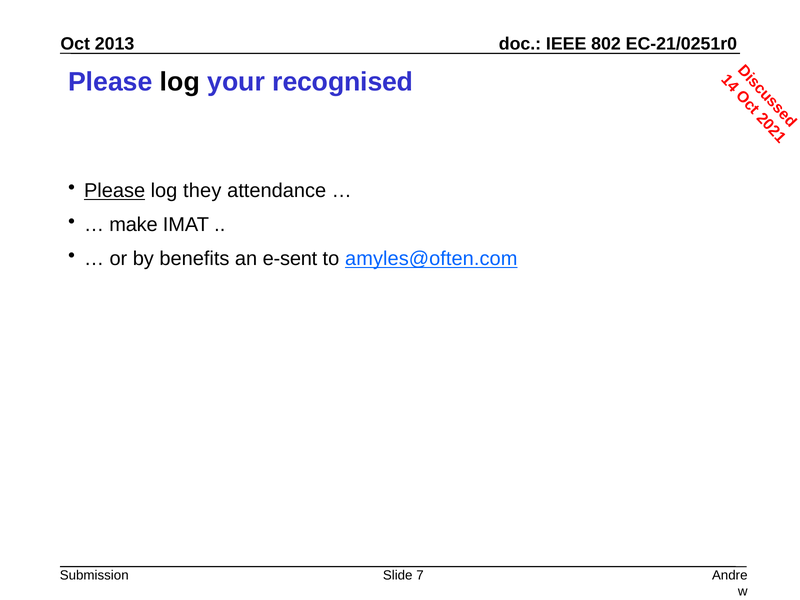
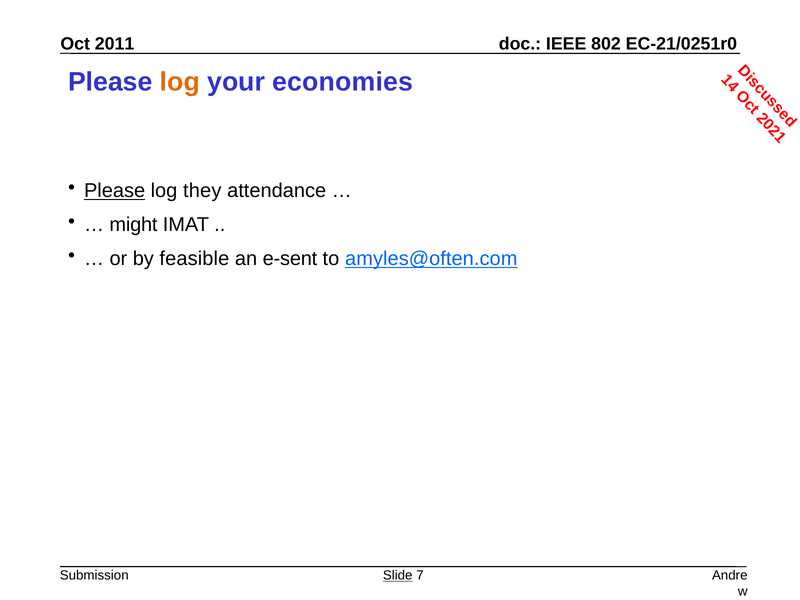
2013: 2013 -> 2011
log at (180, 82) colour: black -> orange
recognised: recognised -> economies
make: make -> might
benefits: benefits -> feasible
Slide underline: none -> present
